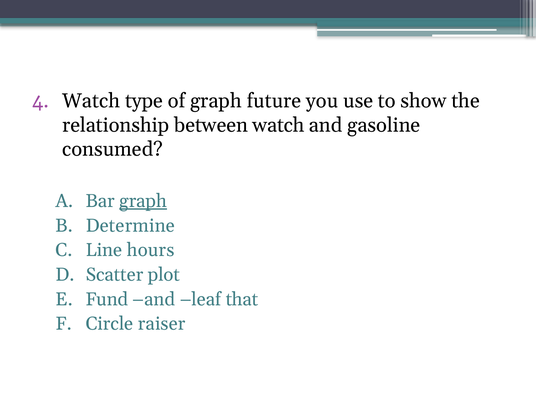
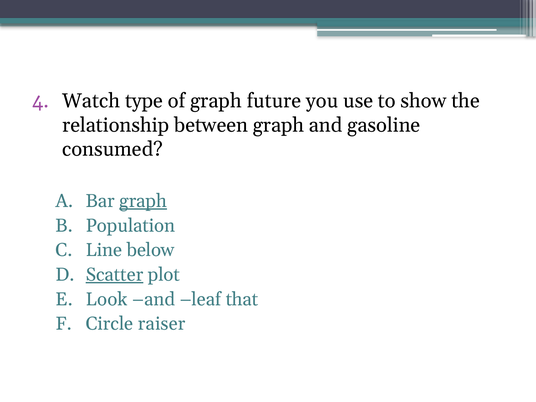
between watch: watch -> graph
Determine: Determine -> Population
hours: hours -> below
Scatter underline: none -> present
Fund: Fund -> Look
